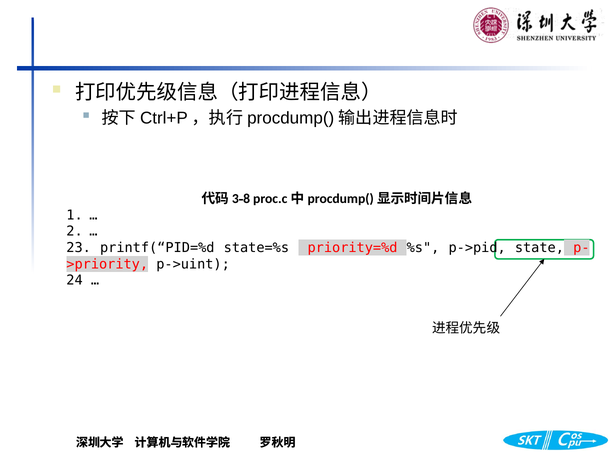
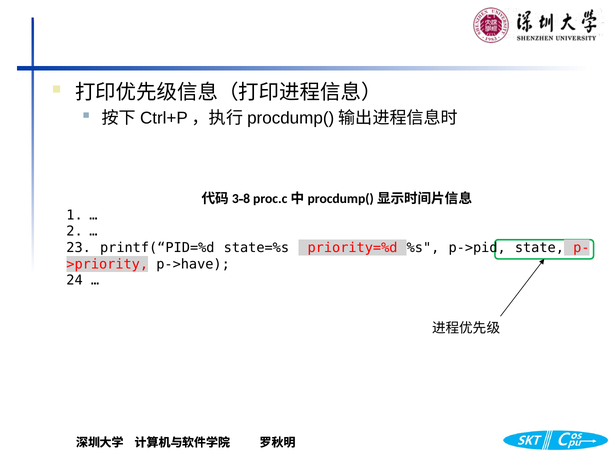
p->uint: p->uint -> p->have
